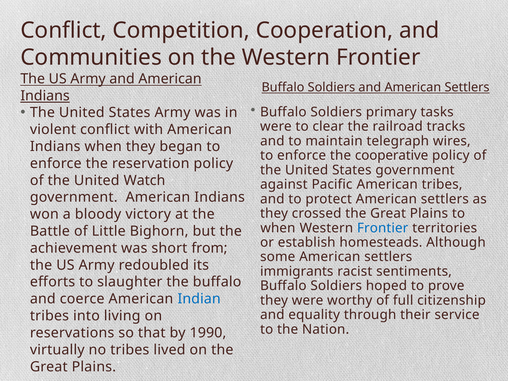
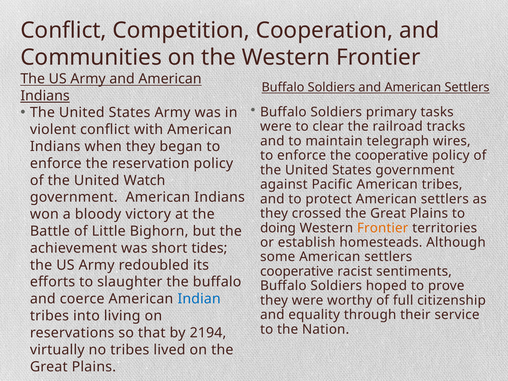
when at (278, 228): when -> doing
Frontier at (383, 228) colour: blue -> orange
from: from -> tides
immigrants at (297, 271): immigrants -> cooperative
1990: 1990 -> 2194
